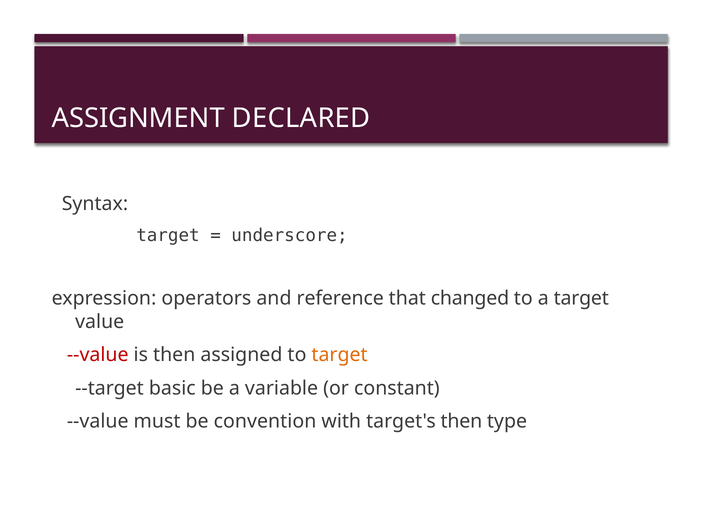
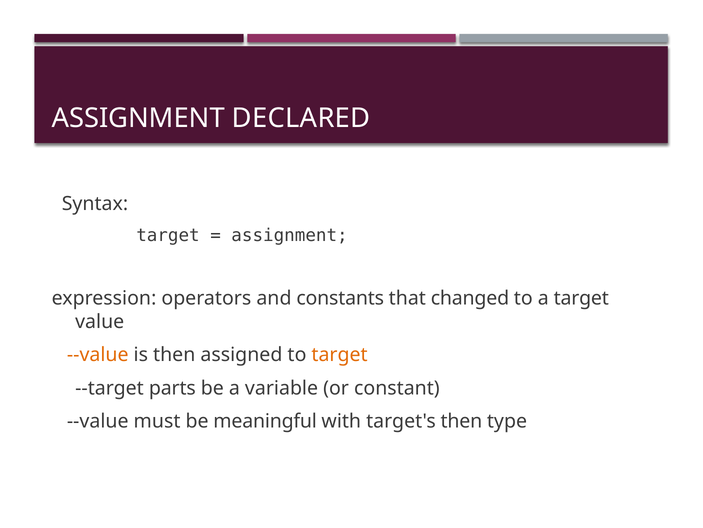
underscore at (290, 235): underscore -> assignment
reference: reference -> constants
--value at (98, 354) colour: red -> orange
basic: basic -> parts
convention: convention -> meaningful
